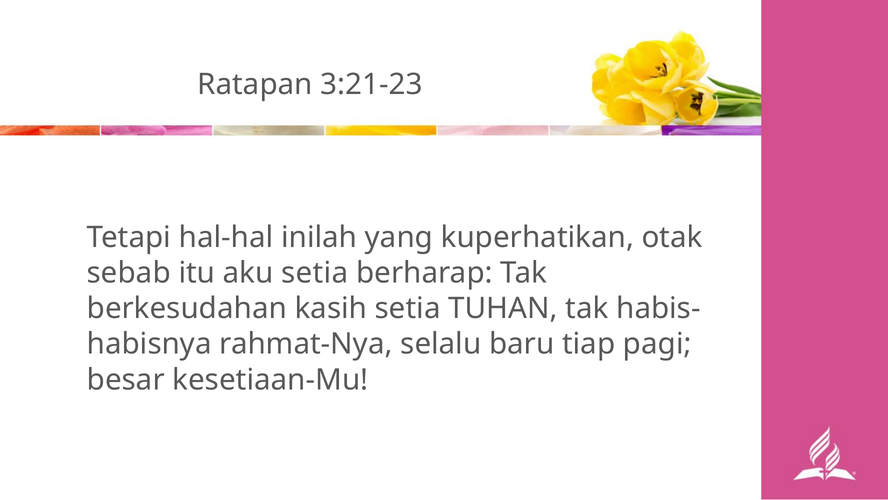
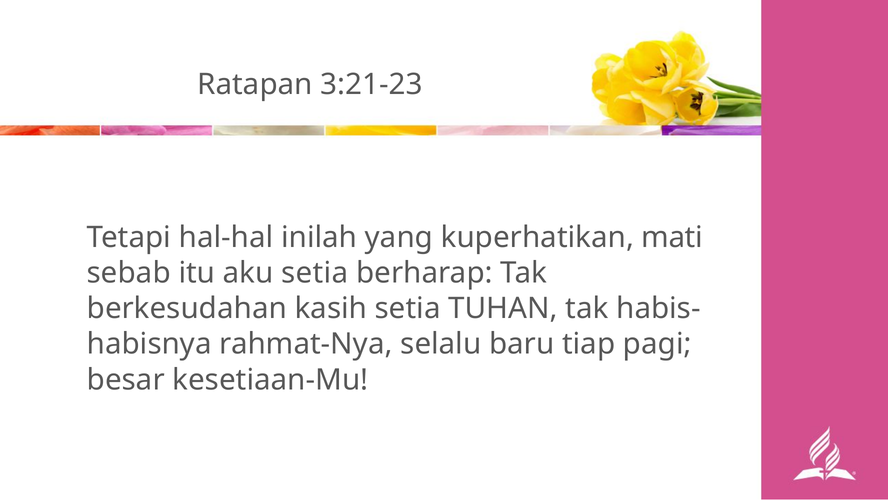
otak: otak -> mati
